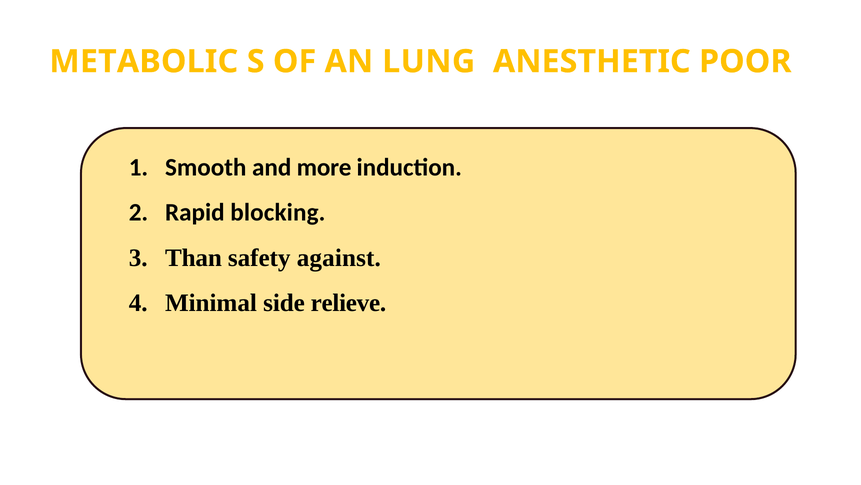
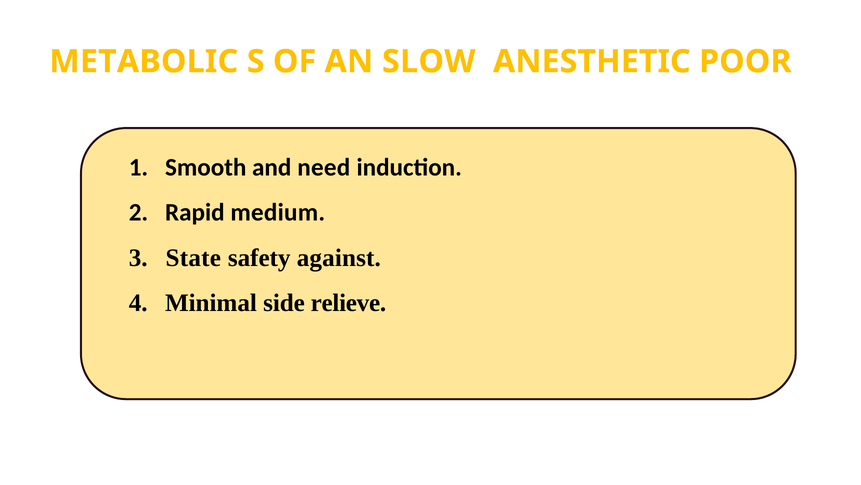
LUNG: LUNG -> SLOW
more: more -> need
blocking: blocking -> medium
Than: Than -> State
